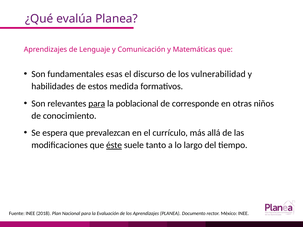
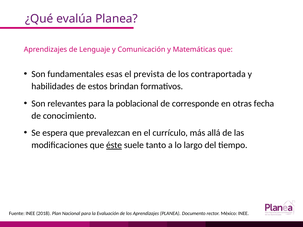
discurso: discurso -> prevista
vulnerabilidad: vulnerabilidad -> contraportada
medida: medida -> brindan
para at (97, 104) underline: present -> none
niños: niños -> fecha
